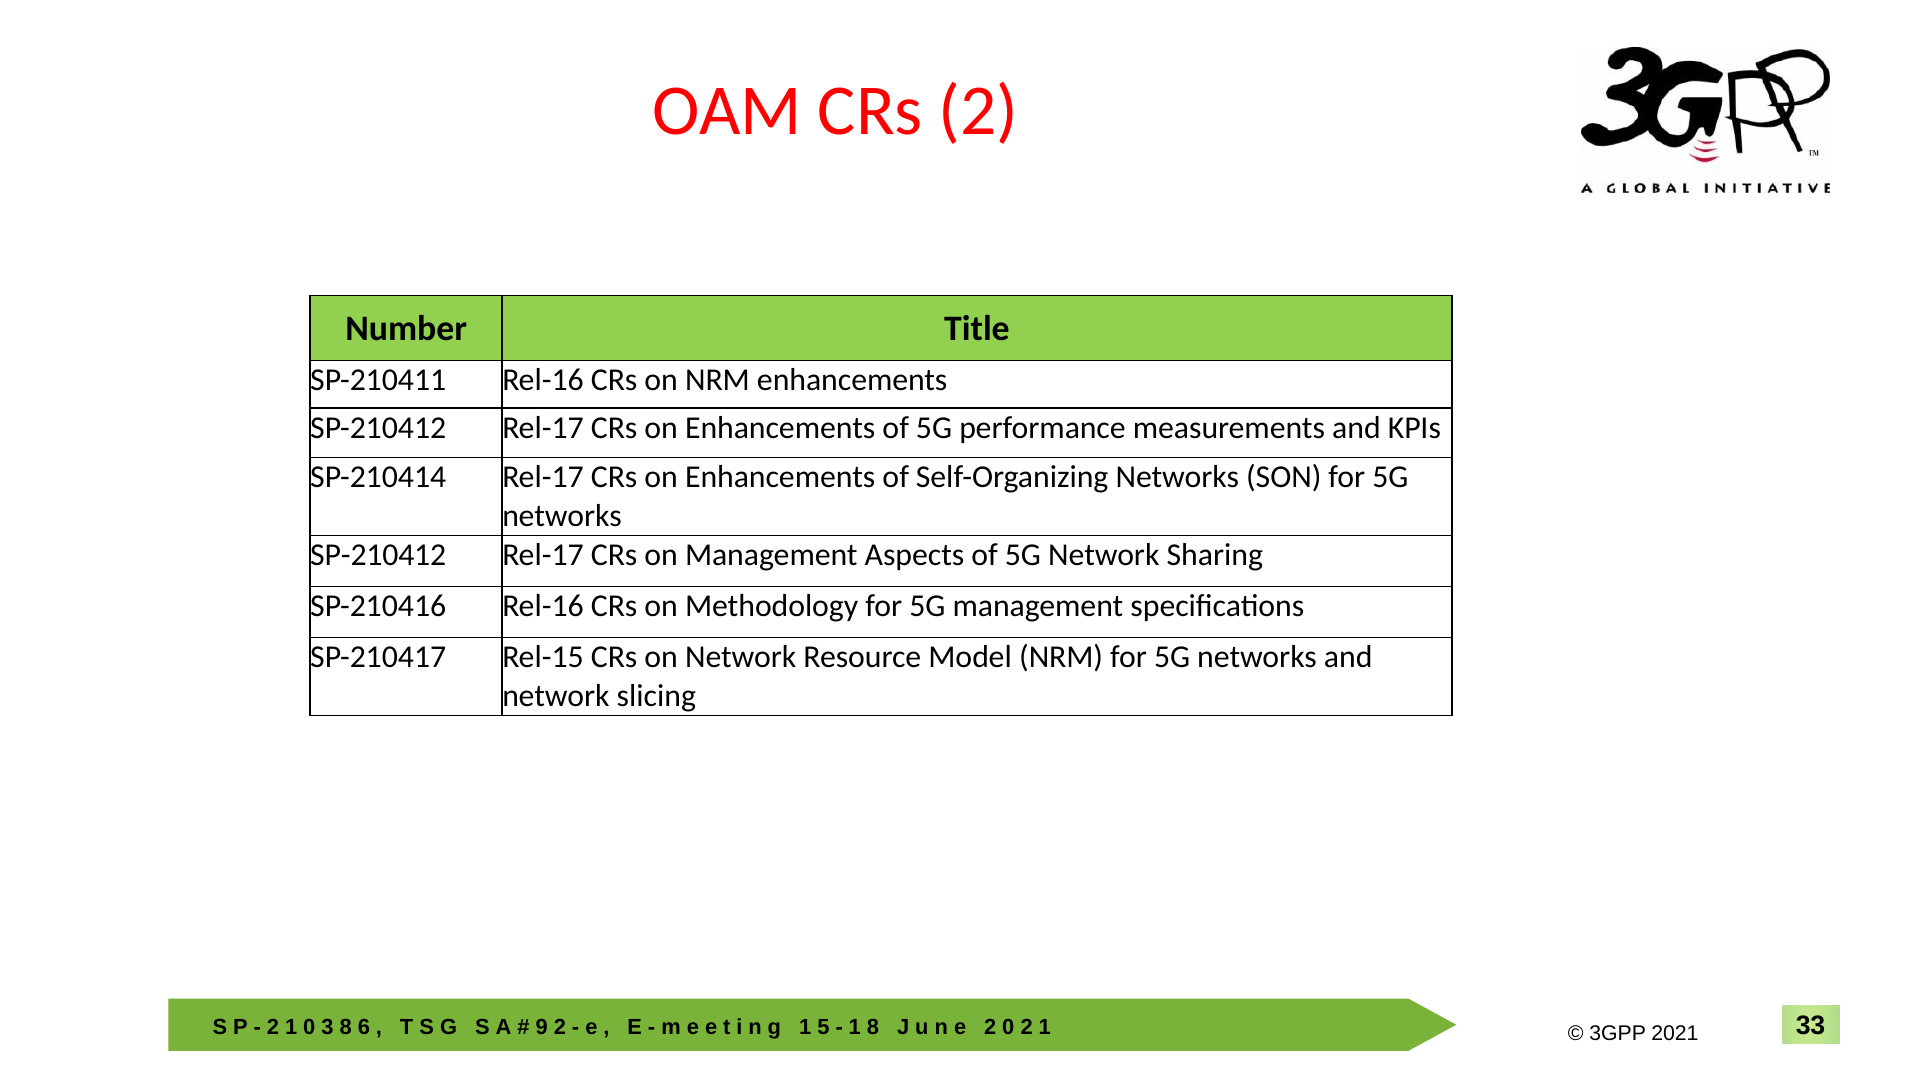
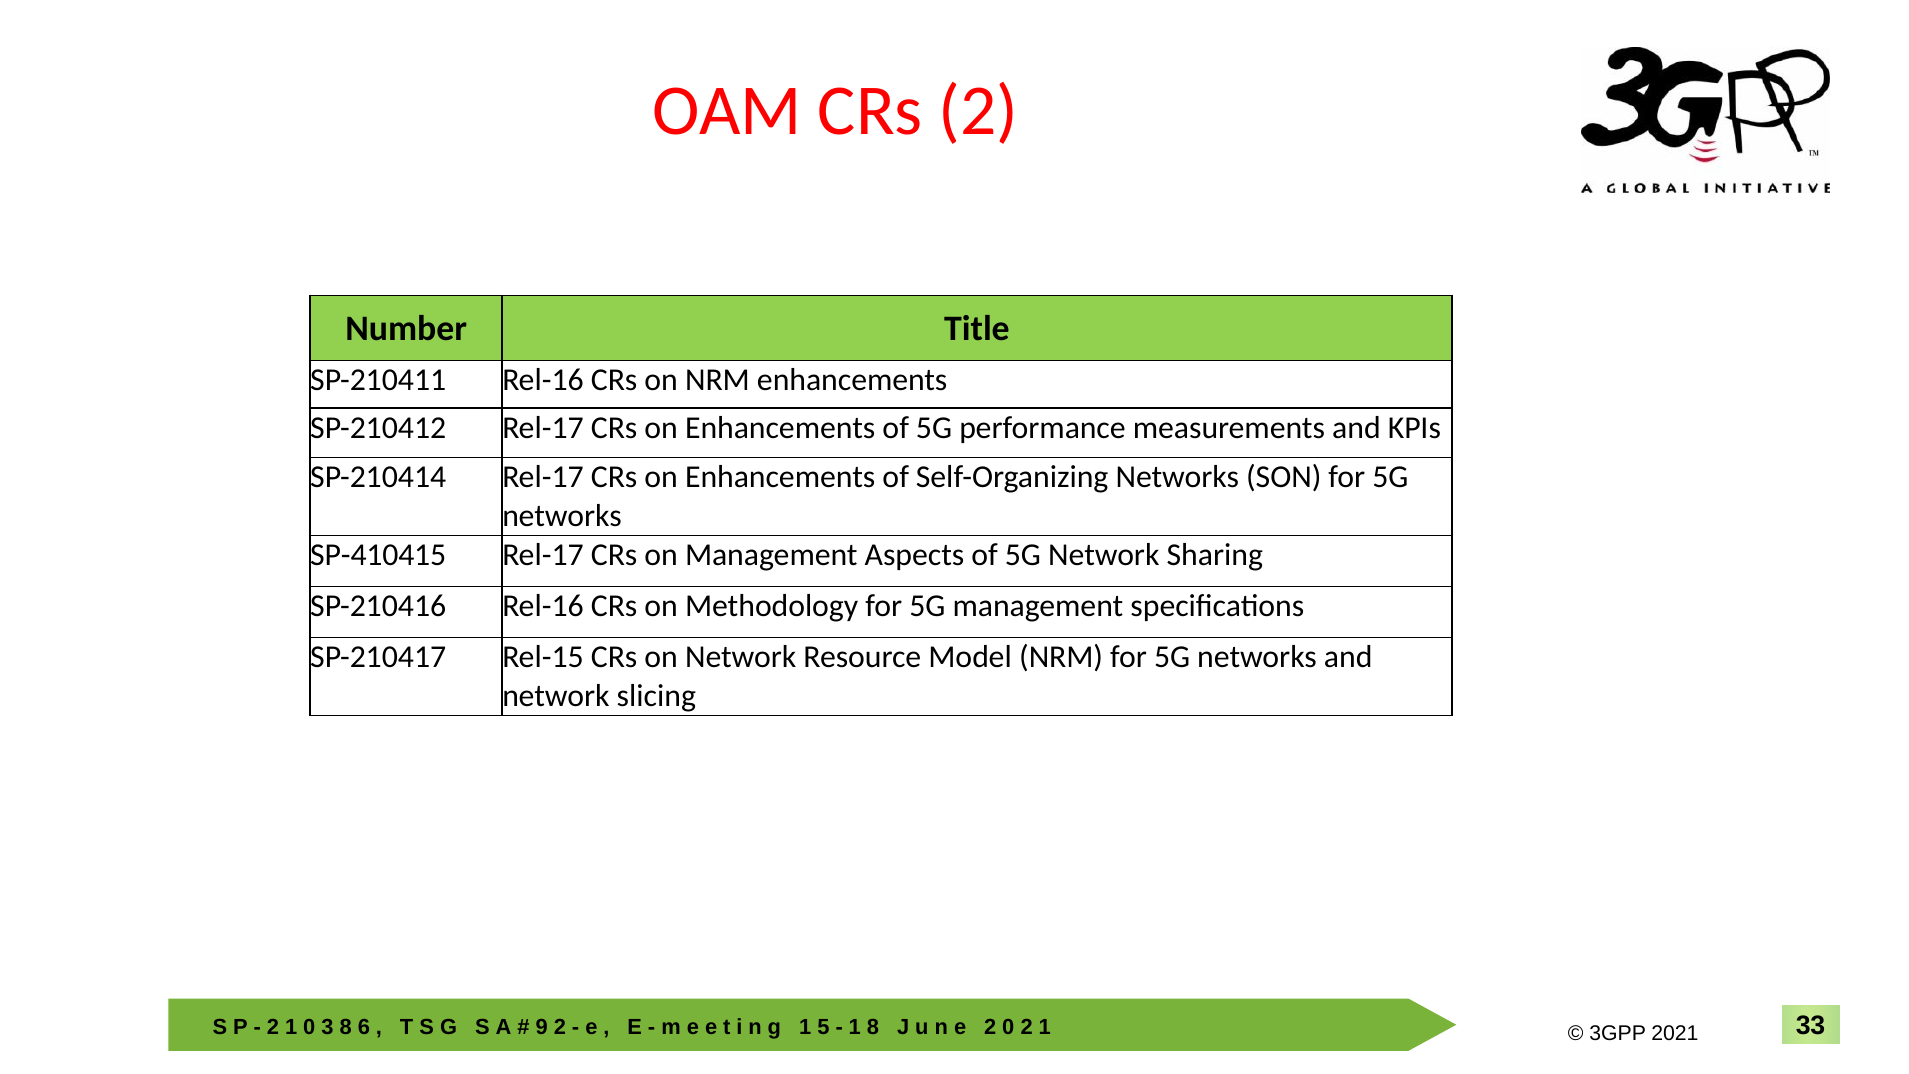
SP-210412 at (378, 555): SP-210412 -> SP-410415
